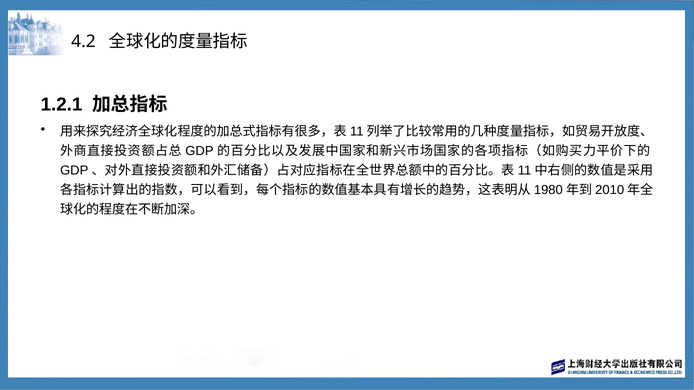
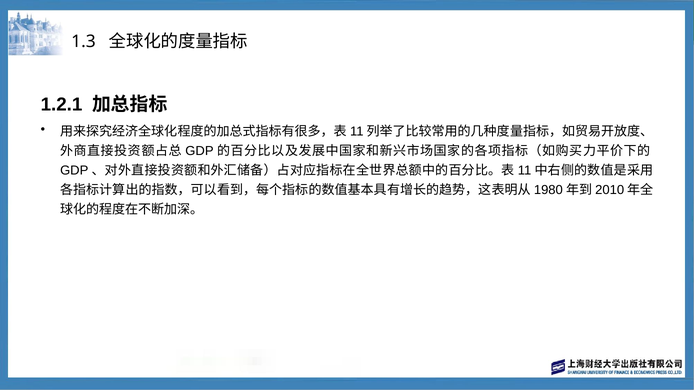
4.2: 4.2 -> 1.3
